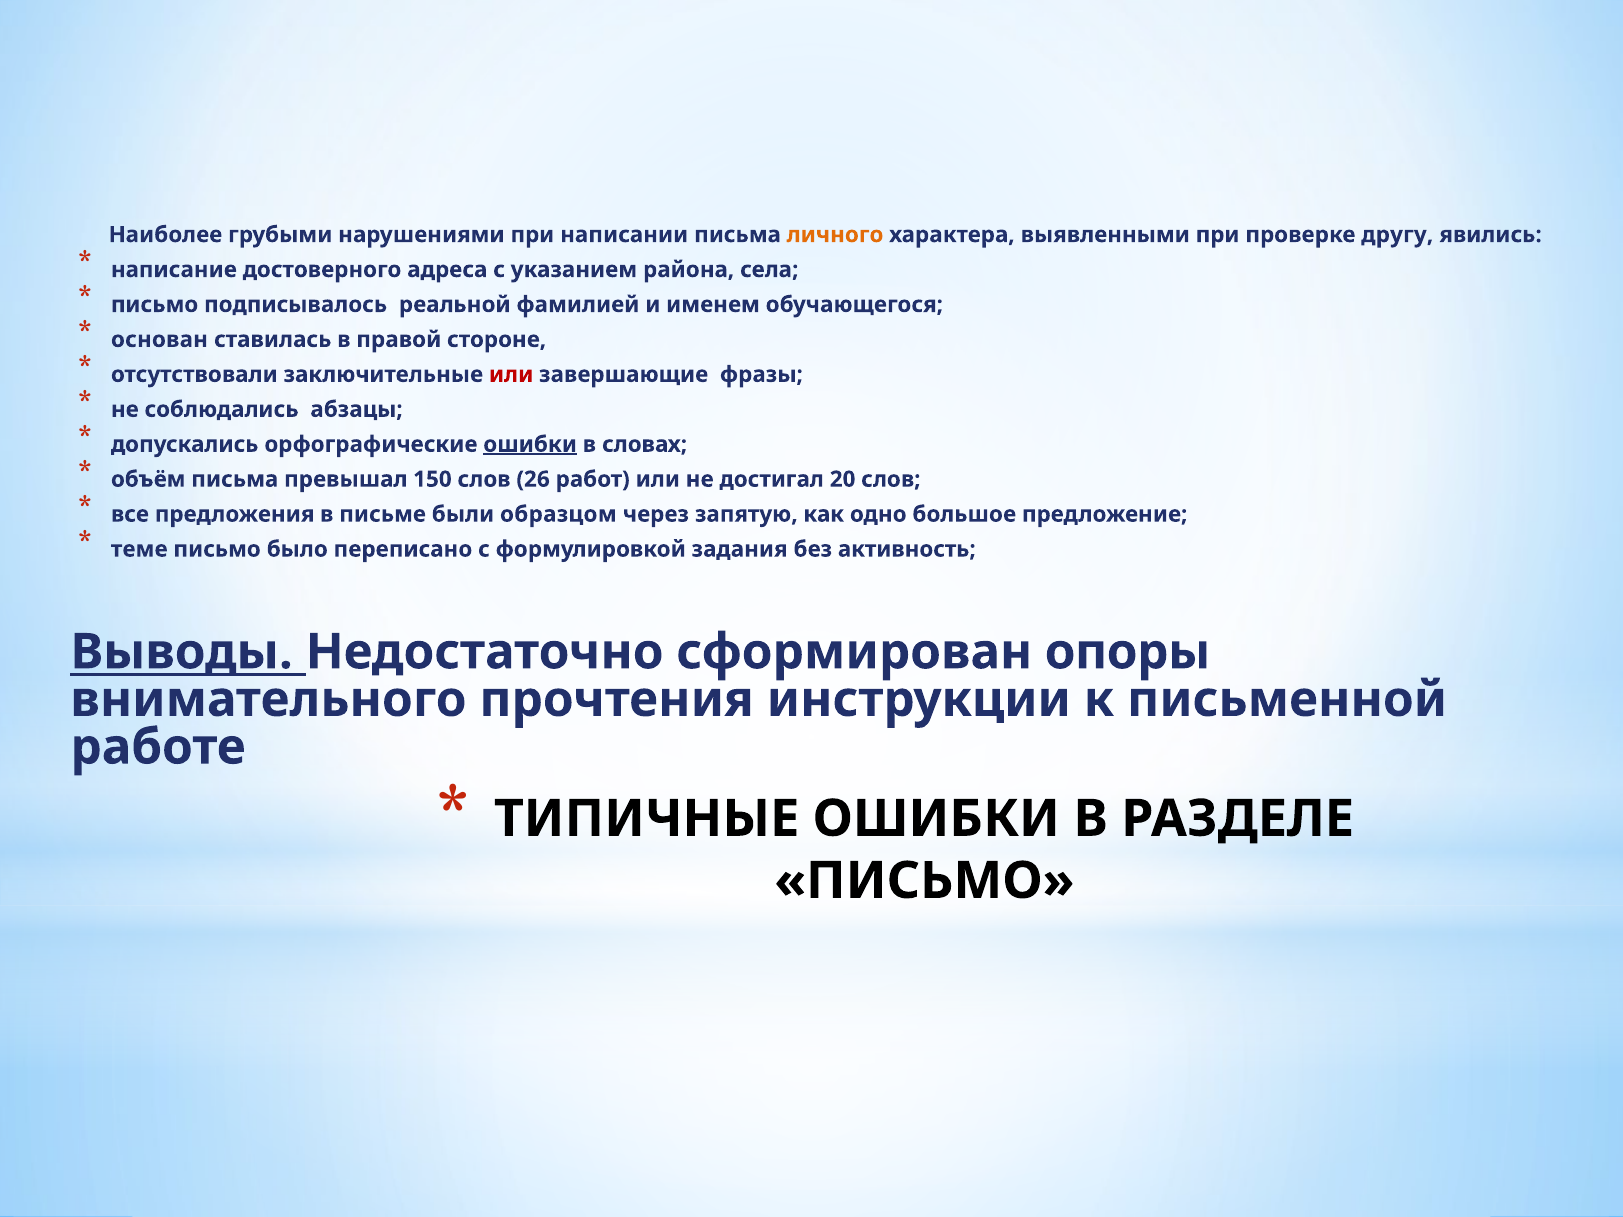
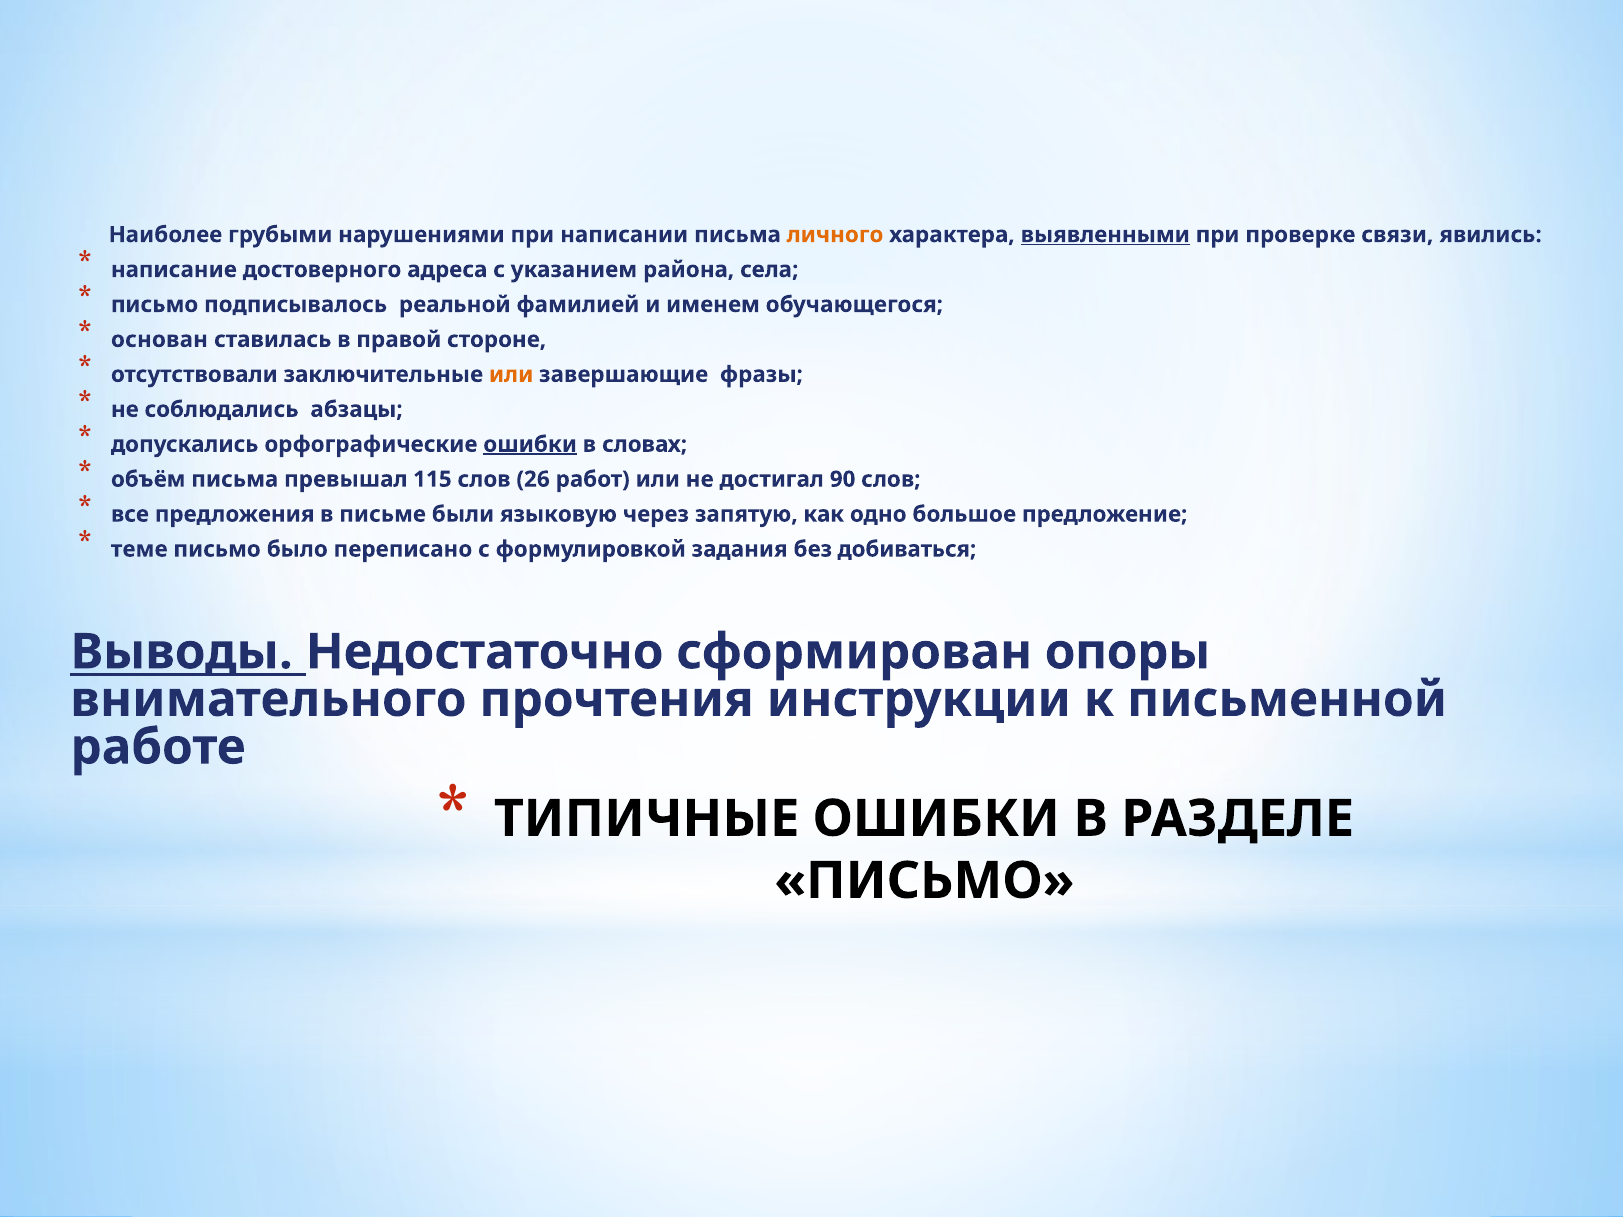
выявленными underline: none -> present
другу: другу -> связи
или at (511, 375) colour: red -> orange
150: 150 -> 115
20: 20 -> 90
образцом: образцом -> языковую
активность: активность -> добиваться
